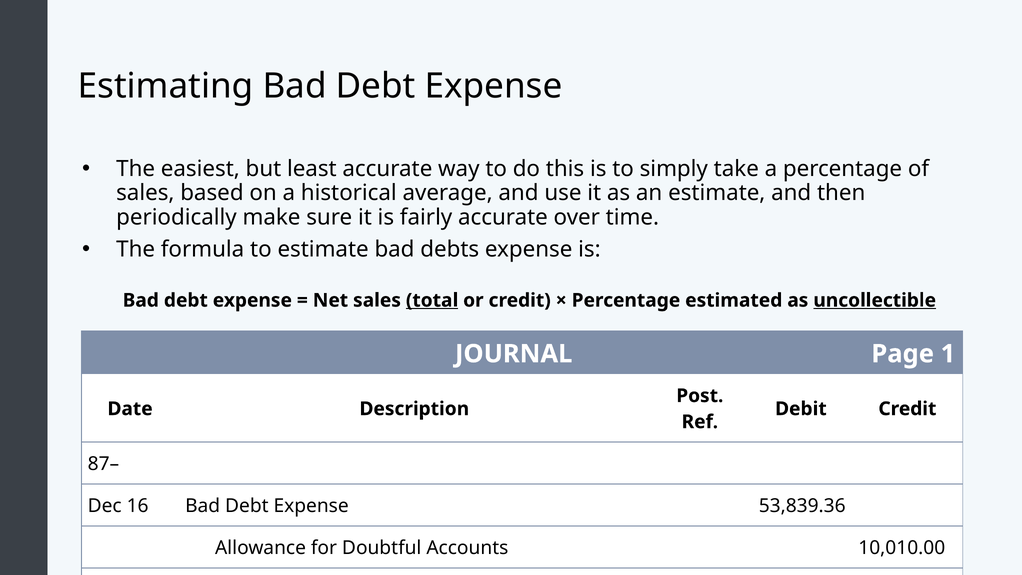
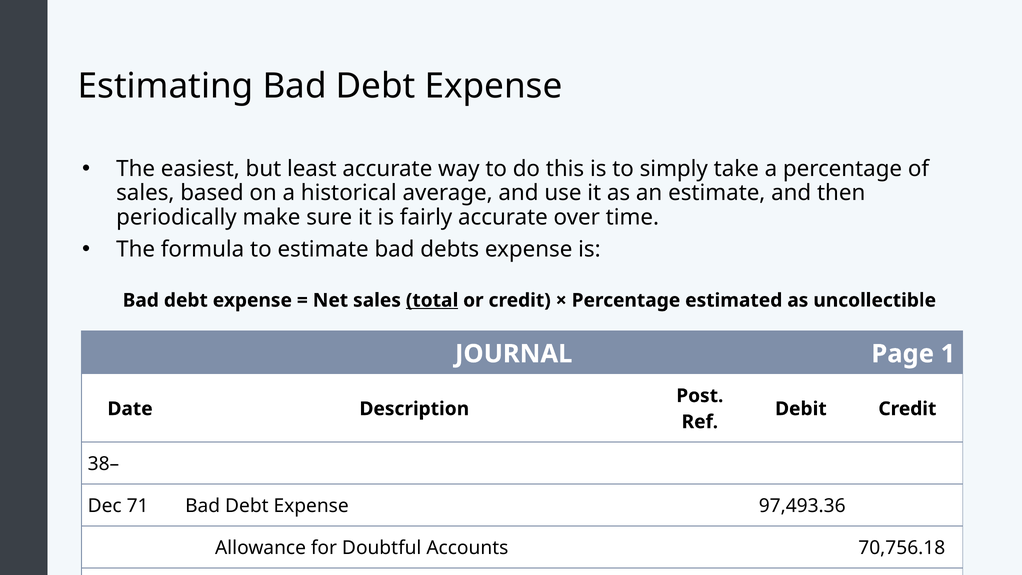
uncollectible underline: present -> none
87–: 87– -> 38–
16: 16 -> 71
53,839.36: 53,839.36 -> 97,493.36
10,010.00: 10,010.00 -> 70,756.18
